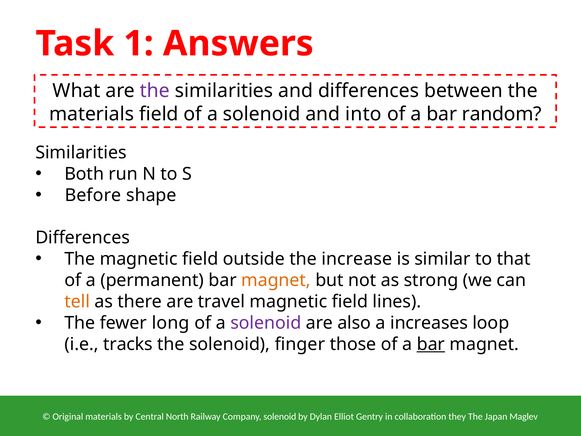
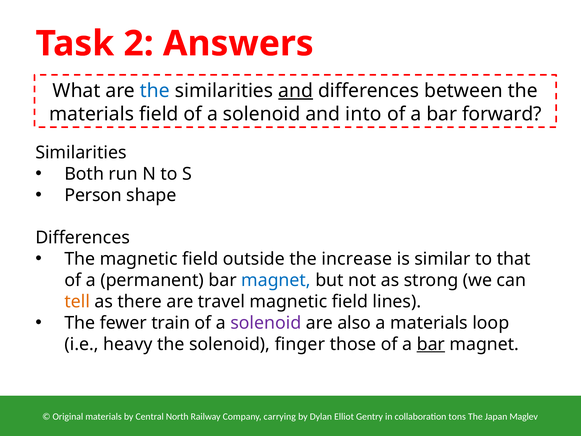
1: 1 -> 2
the at (155, 91) colour: purple -> blue
and at (296, 91) underline: none -> present
random: random -> forward
Before: Before -> Person
magnet at (276, 280) colour: orange -> blue
long: long -> train
a increases: increases -> materials
tracks: tracks -> heavy
Company solenoid: solenoid -> carrying
they: they -> tons
